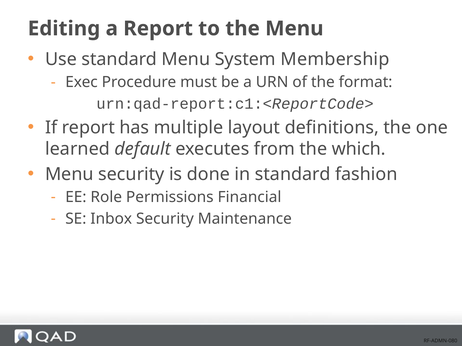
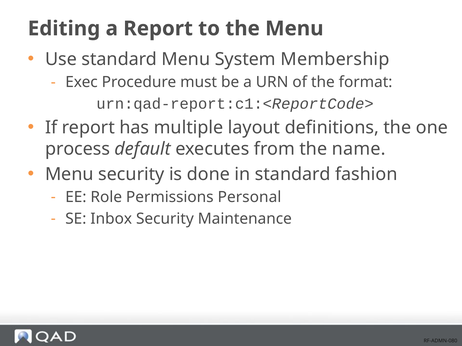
learned: learned -> process
which: which -> name
Financial: Financial -> Personal
